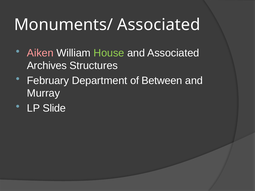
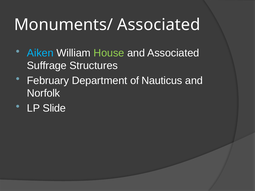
Aiken colour: pink -> light blue
Archives: Archives -> Suffrage
Between: Between -> Nauticus
Murray: Murray -> Norfolk
